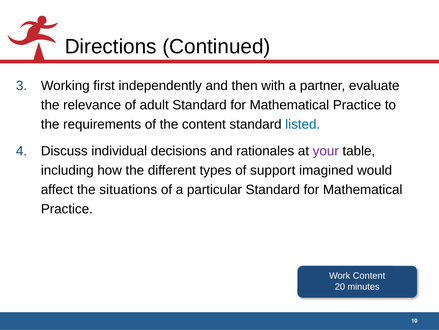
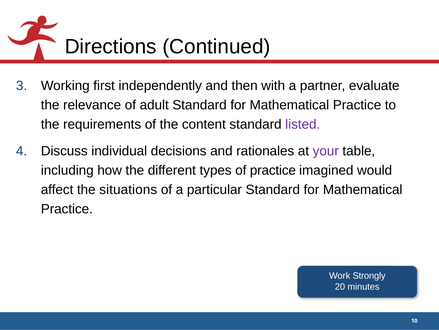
listed colour: blue -> purple
of support: support -> practice
Work Content: Content -> Strongly
